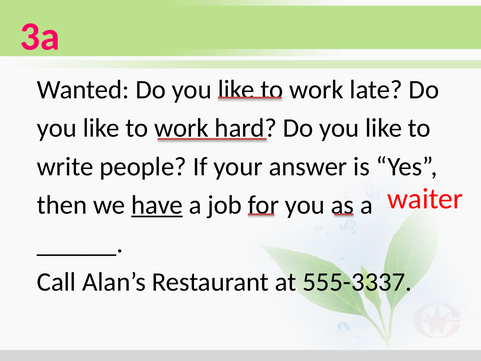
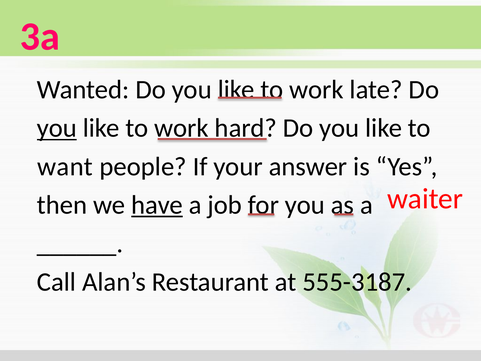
you at (57, 128) underline: none -> present
write: write -> want
555-3337: 555-3337 -> 555-3187
